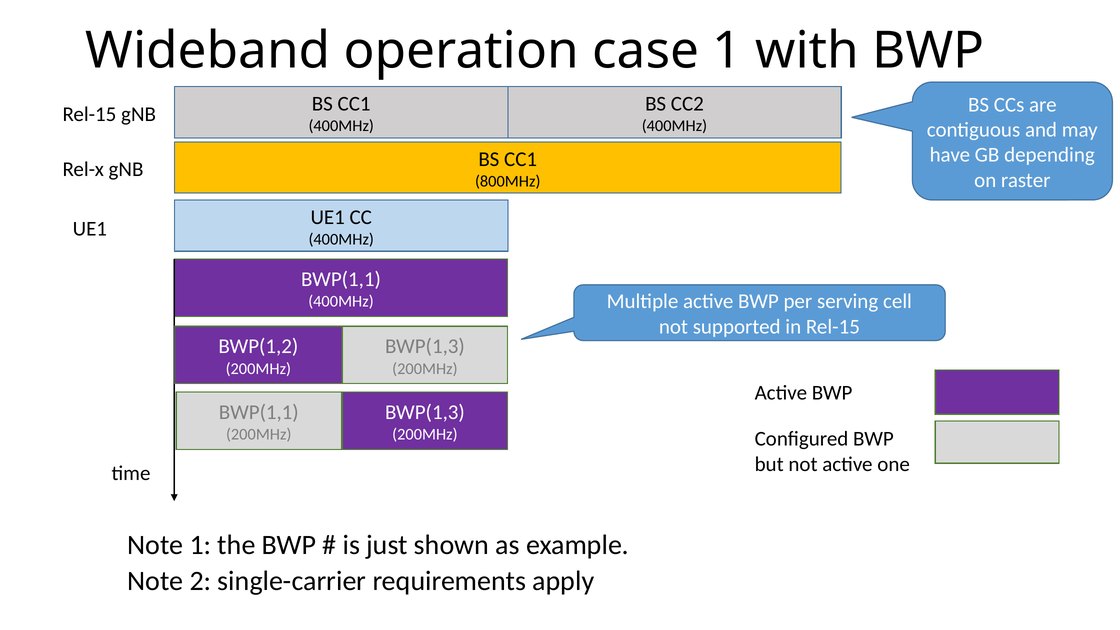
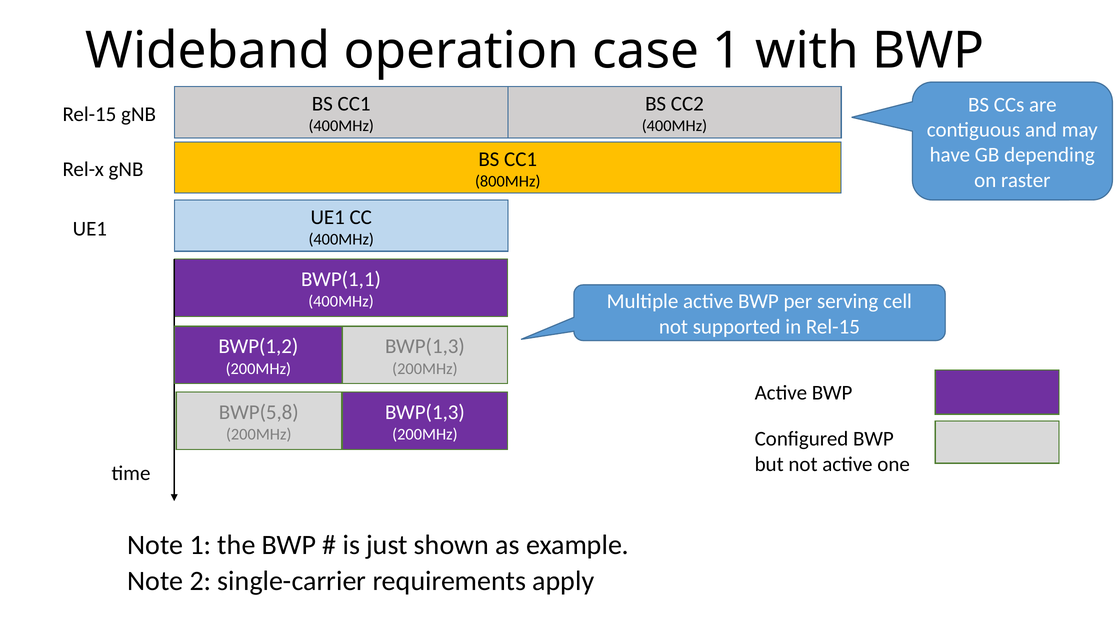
BWP(1,1 at (259, 412): BWP(1,1 -> BWP(5,8
